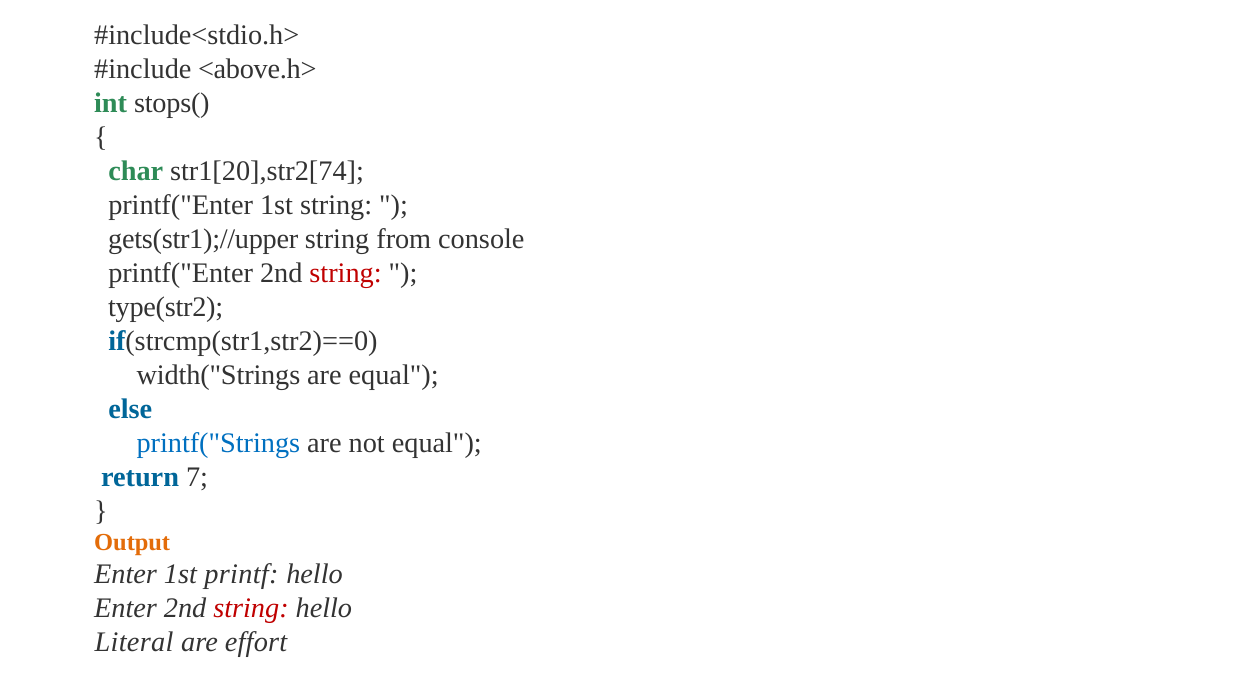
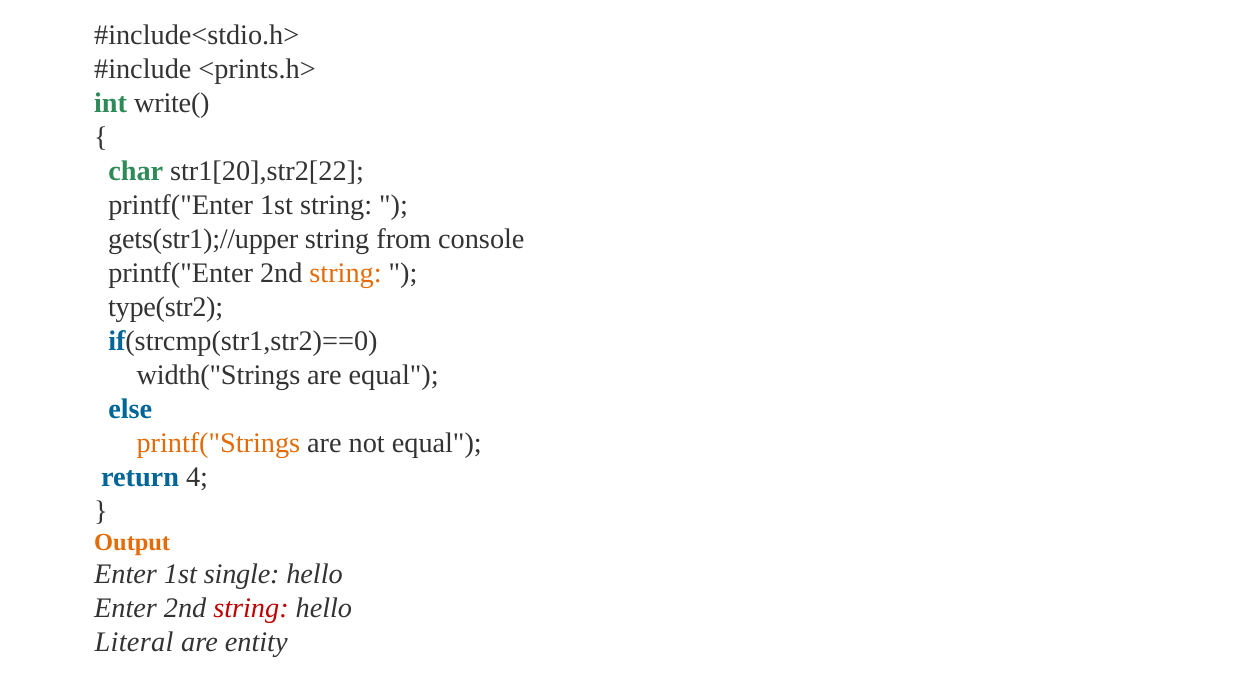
<above.h>: <above.h> -> <prints.h>
stops(: stops( -> write(
str1[20],str2[74: str1[20],str2[74 -> str1[20],str2[22
string at (346, 273) colour: red -> orange
printf("Strings colour: blue -> orange
7: 7 -> 4
printf: printf -> single
effort: effort -> entity
